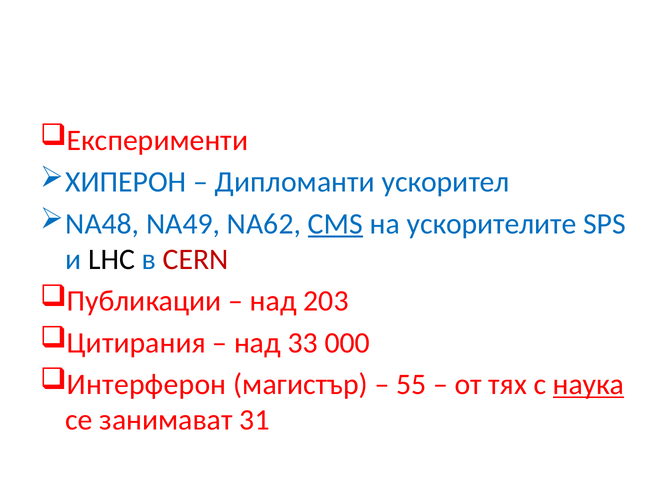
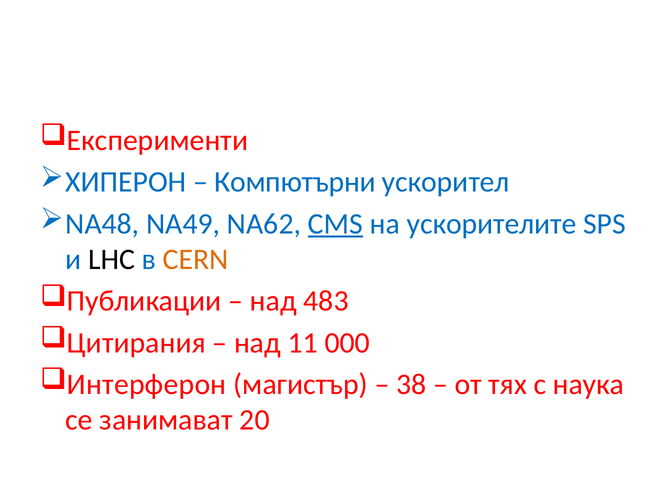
Дипломанти: Дипломанти -> Компютърни
CERN colour: red -> orange
203: 203 -> 483
33: 33 -> 11
55: 55 -> 38
наука underline: present -> none
31: 31 -> 20
